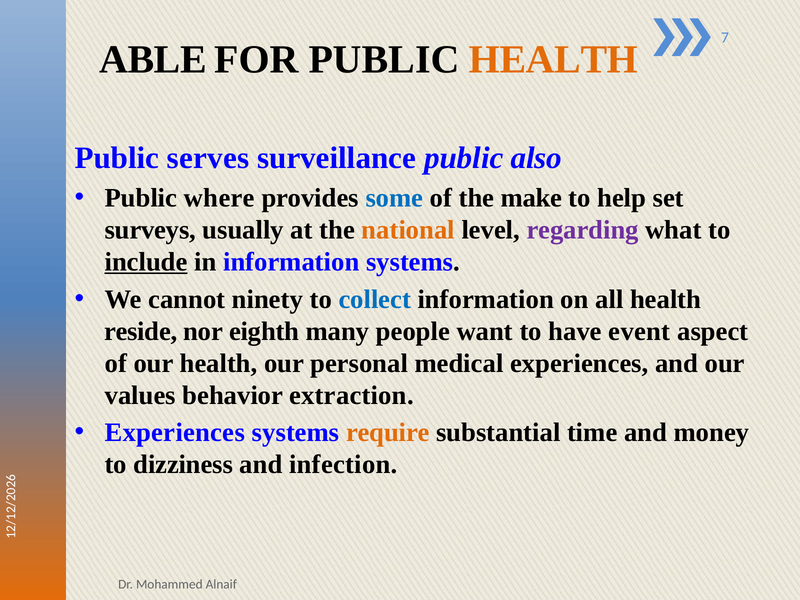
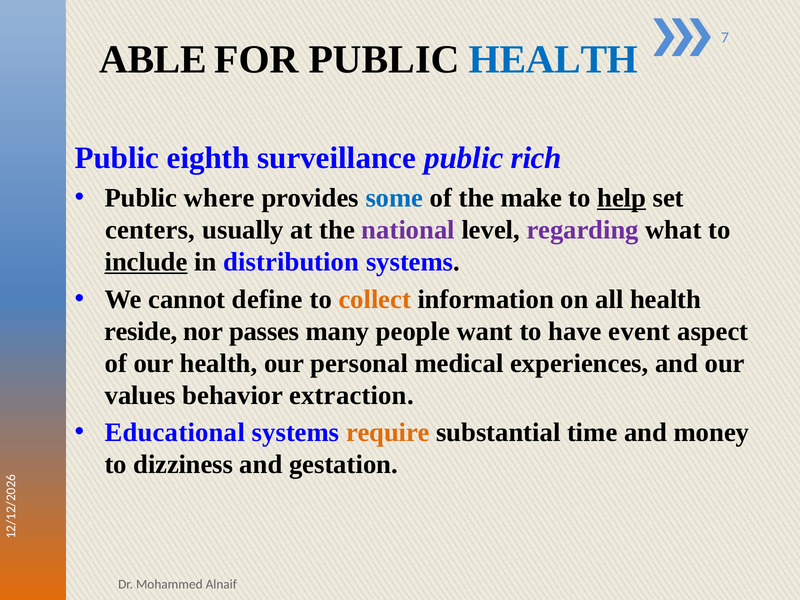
HEALTH at (553, 59) colour: orange -> blue
serves: serves -> eighth
also: also -> rich
help underline: none -> present
surveys: surveys -> centers
national colour: orange -> purple
in information: information -> distribution
ninety: ninety -> define
collect colour: blue -> orange
eighth: eighth -> passes
Experiences at (175, 433): Experiences -> Educational
infection: infection -> gestation
